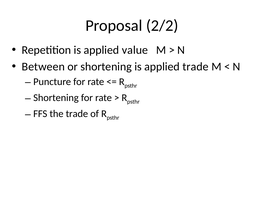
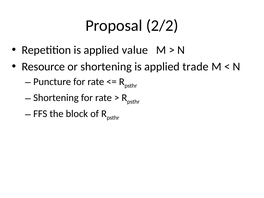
Between: Between -> Resource
the trade: trade -> block
